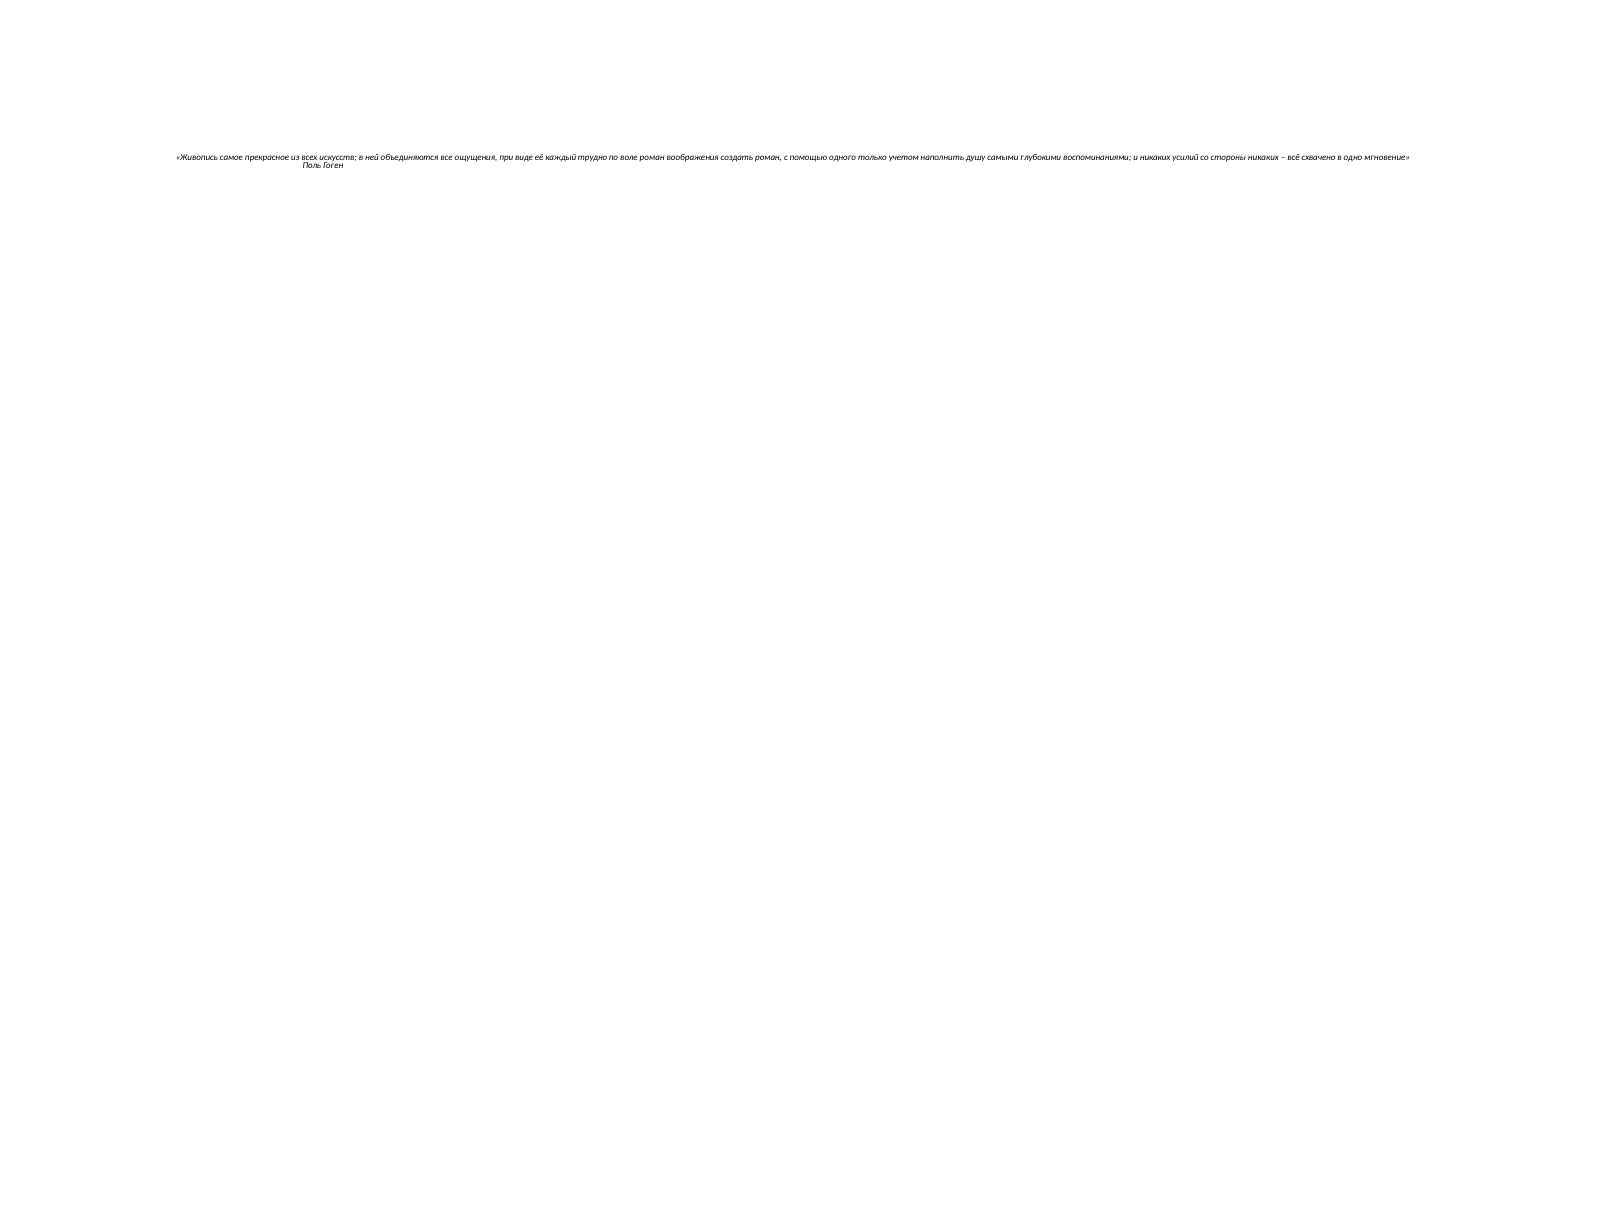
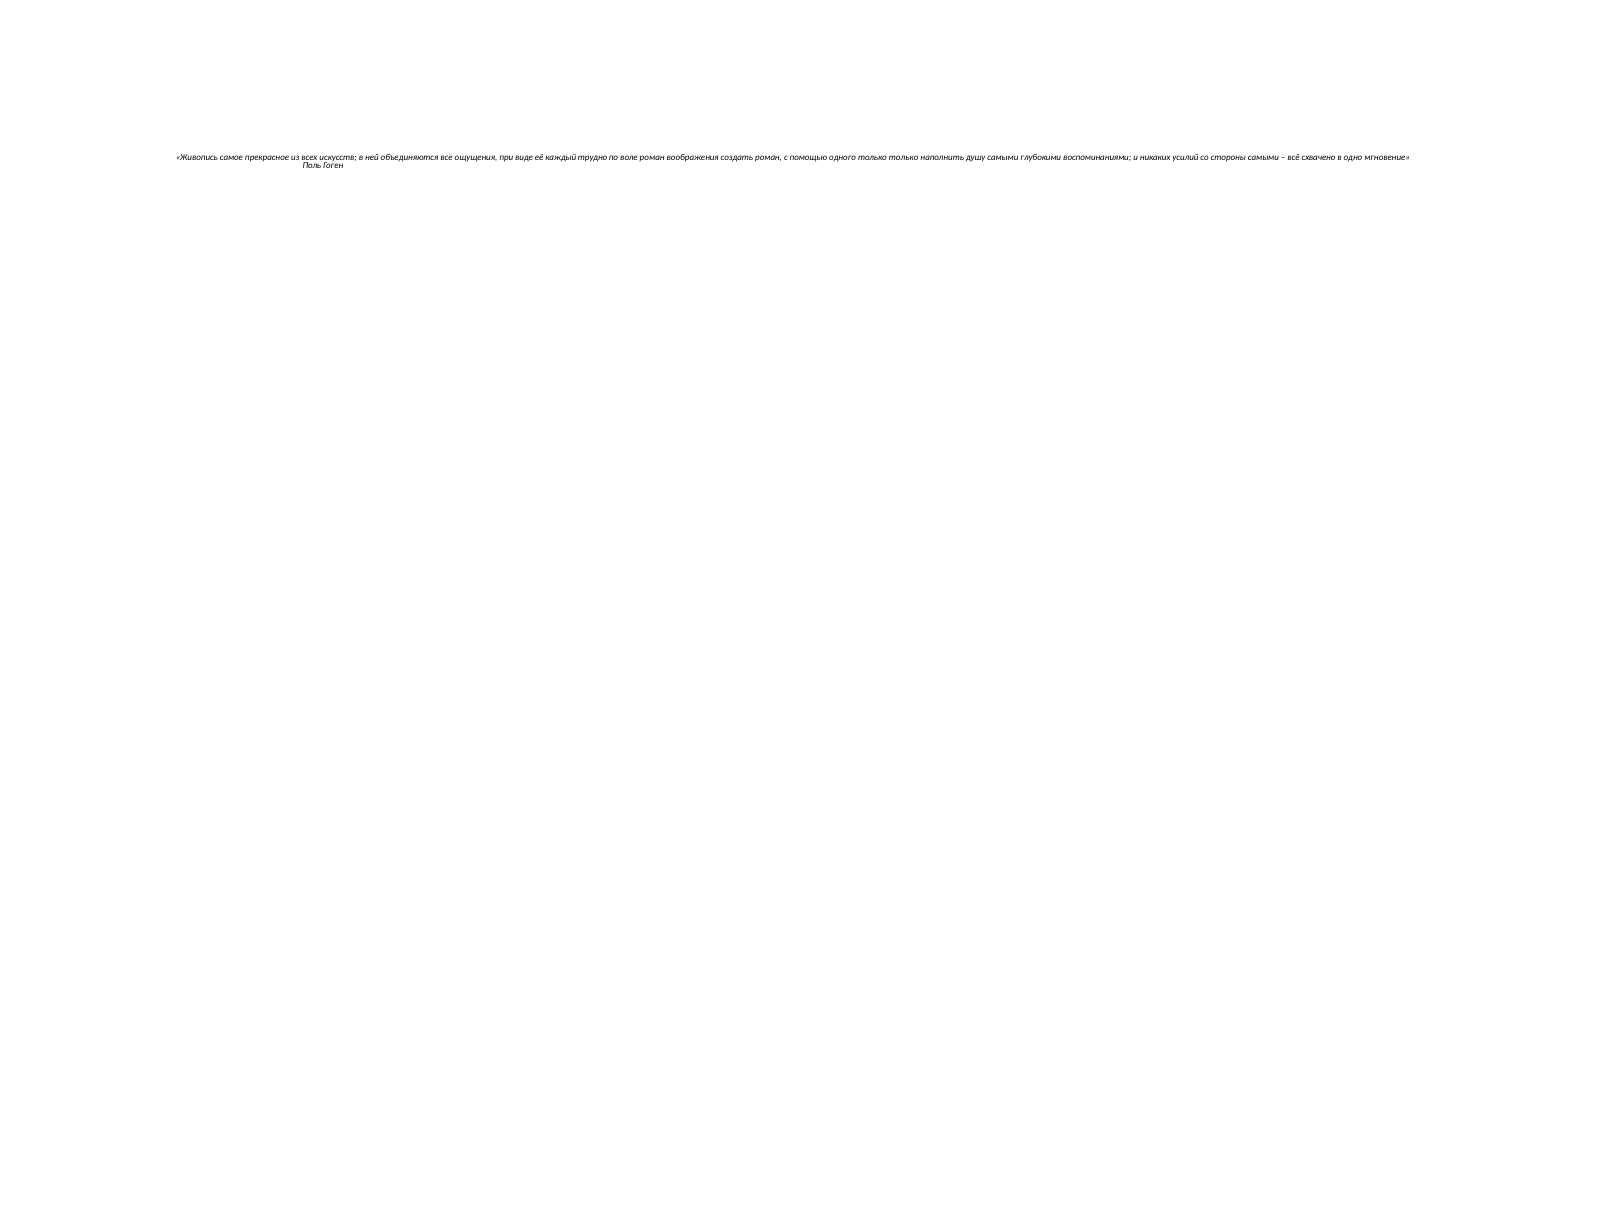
только учетом: учетом -> только
стороны никаких: никаких -> самыми
